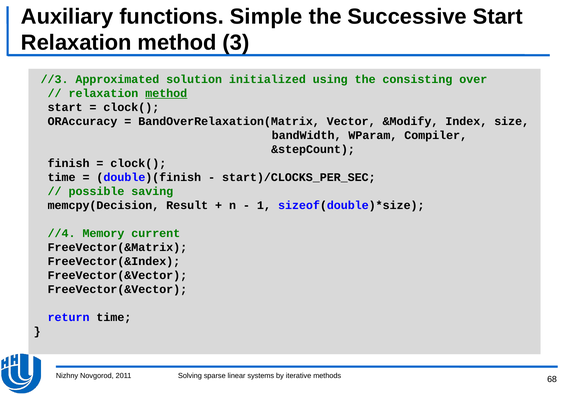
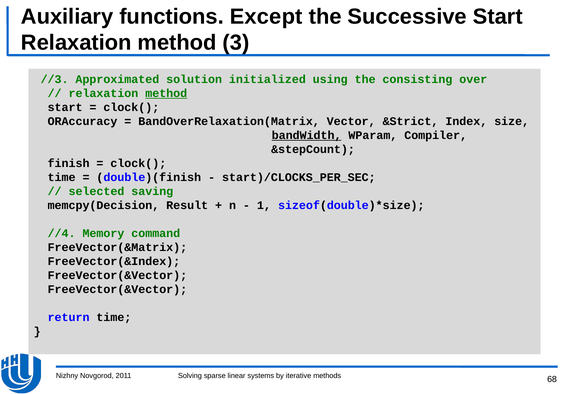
Simple: Simple -> Except
&Modify: &Modify -> &Strict
bandWidth underline: none -> present
possible: possible -> selected
current: current -> command
